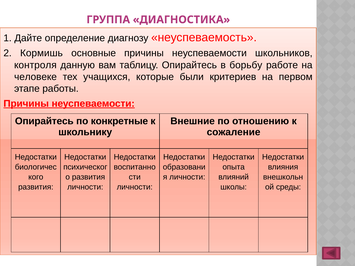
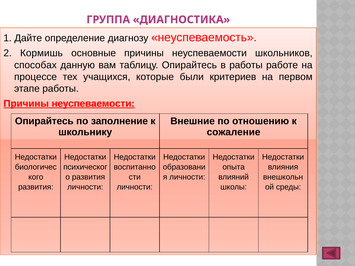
контроля: контроля -> способах
в борьбу: борьбу -> работы
человеке: человеке -> процессе
конкретные: конкретные -> заполнение
